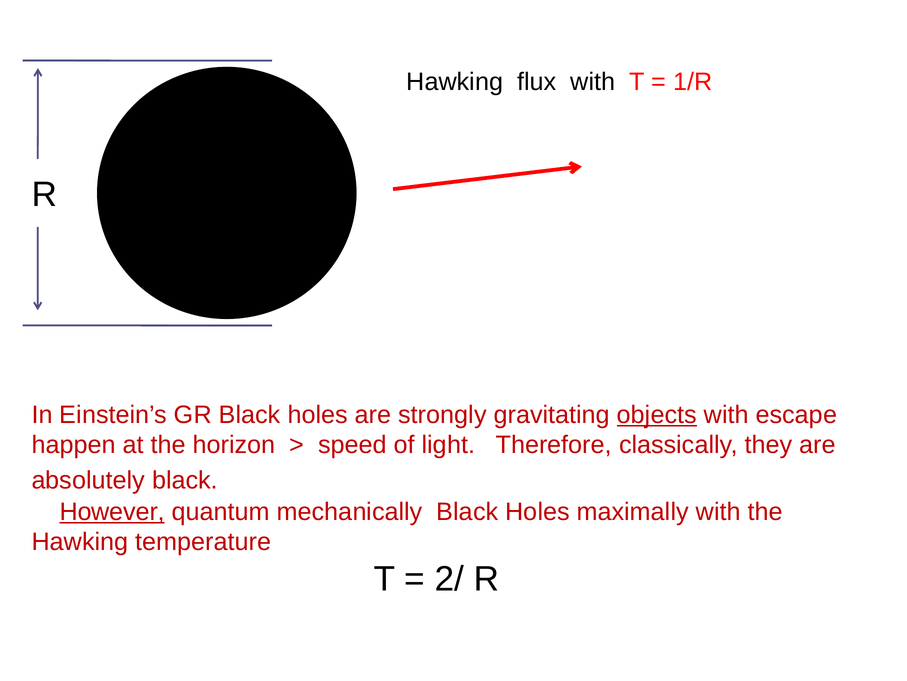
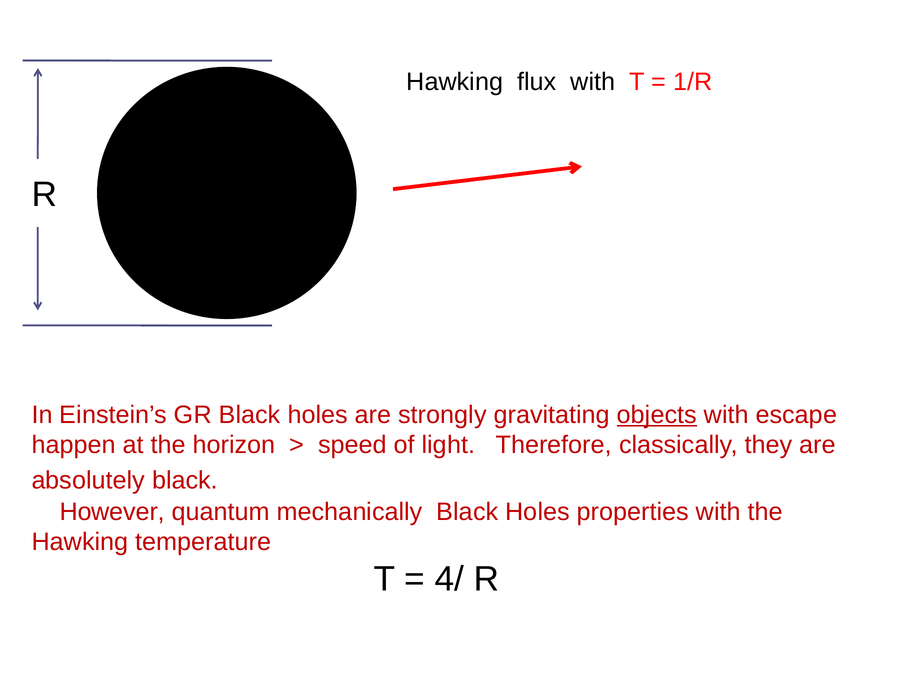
However underline: present -> none
maximally: maximally -> properties
2/: 2/ -> 4/
